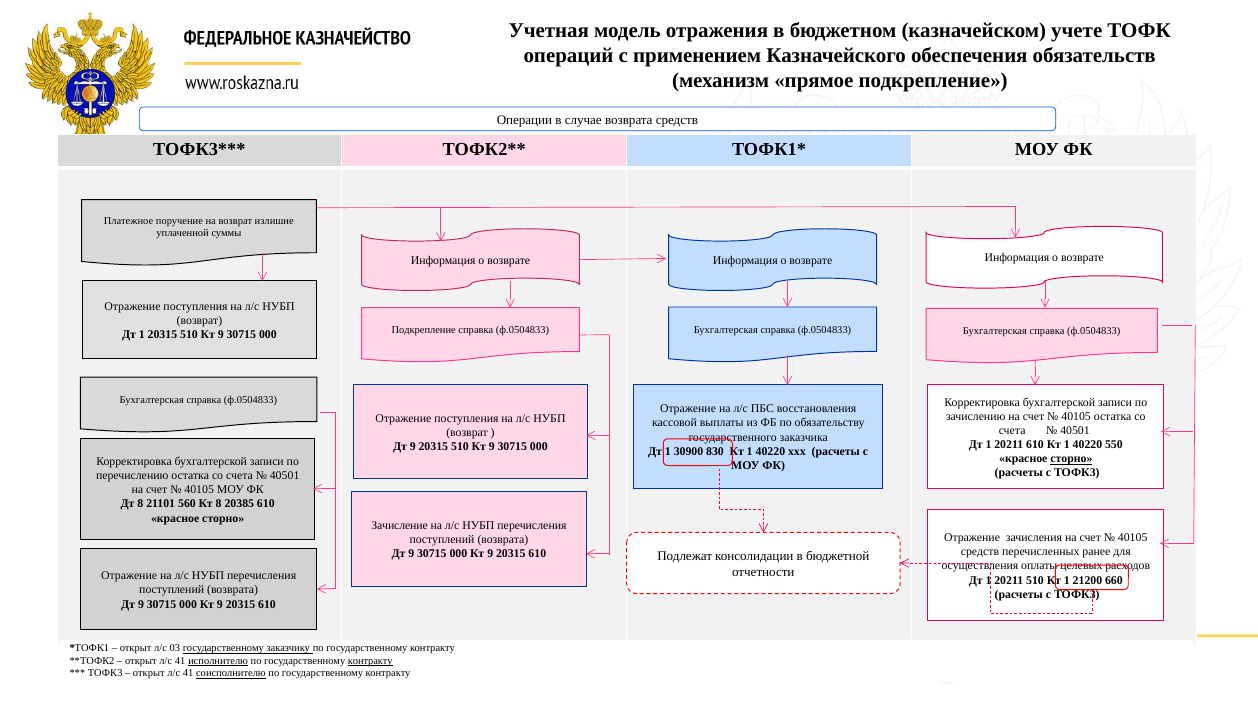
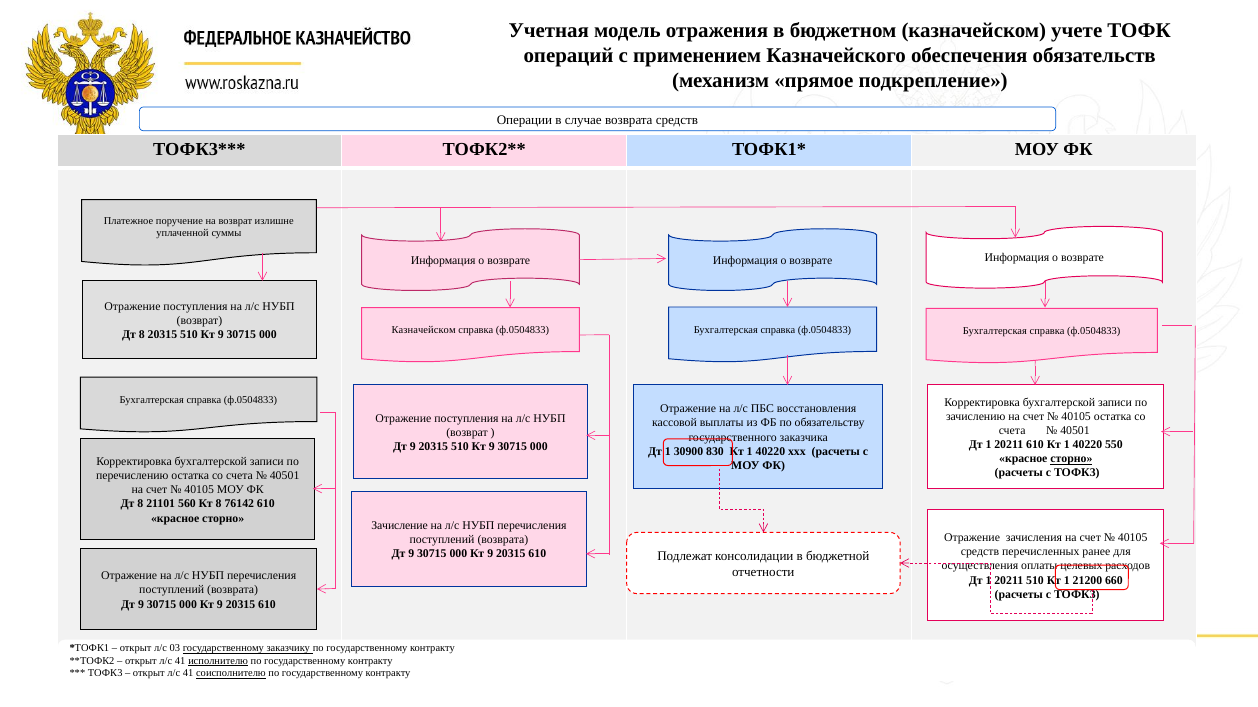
Подкрепление at (424, 331): Подкрепление -> Казначейском
1 at (142, 335): 1 -> 8
20385: 20385 -> 76142
контракту at (370, 662) underline: present -> none
